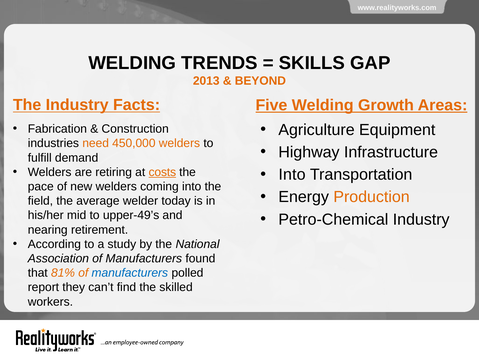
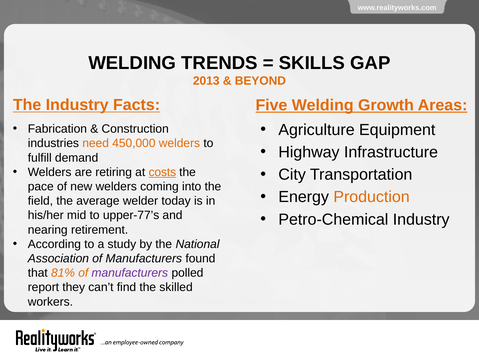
Into at (292, 174): Into -> City
upper-49’s: upper-49’s -> upper-77’s
manufacturers at (130, 272) colour: blue -> purple
